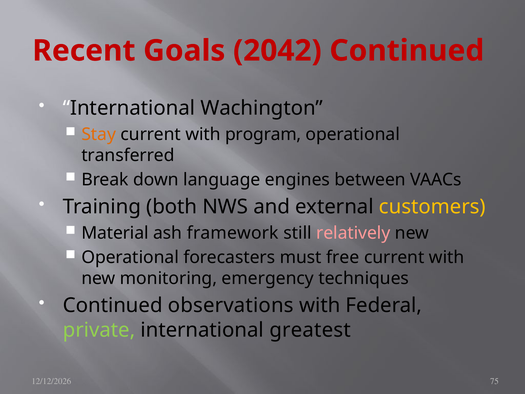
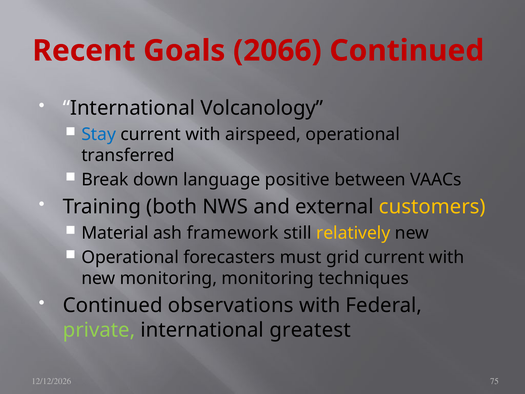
2042: 2042 -> 2066
Wachington: Wachington -> Volcanology
Stay colour: orange -> blue
program: program -> airspeed
engines: engines -> positive
relatively colour: pink -> yellow
free: free -> grid
monitoring emergency: emergency -> monitoring
